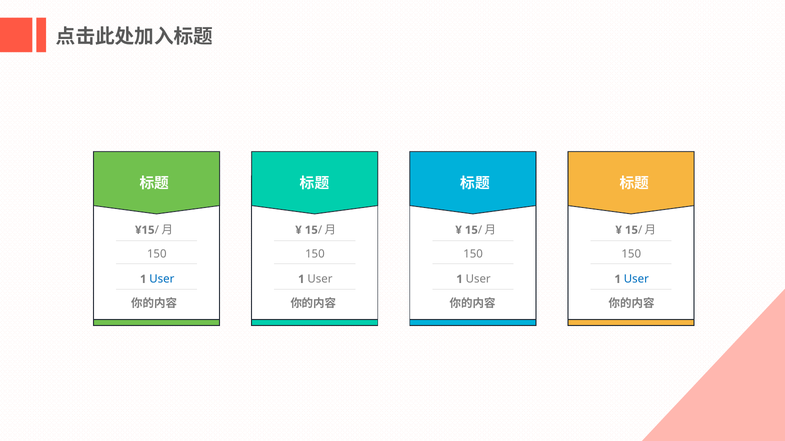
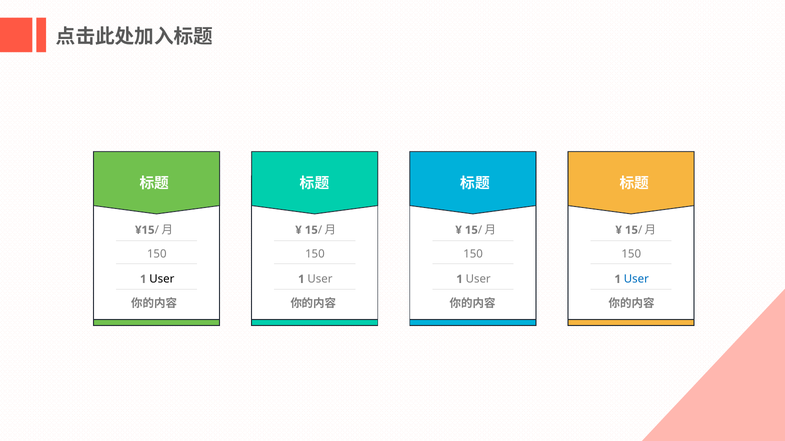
User at (162, 279) colour: blue -> black
